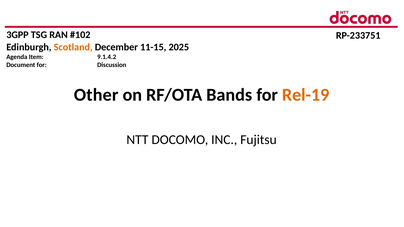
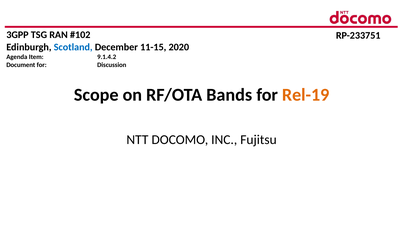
Scotland colour: orange -> blue
2025: 2025 -> 2020
Other: Other -> Scope
